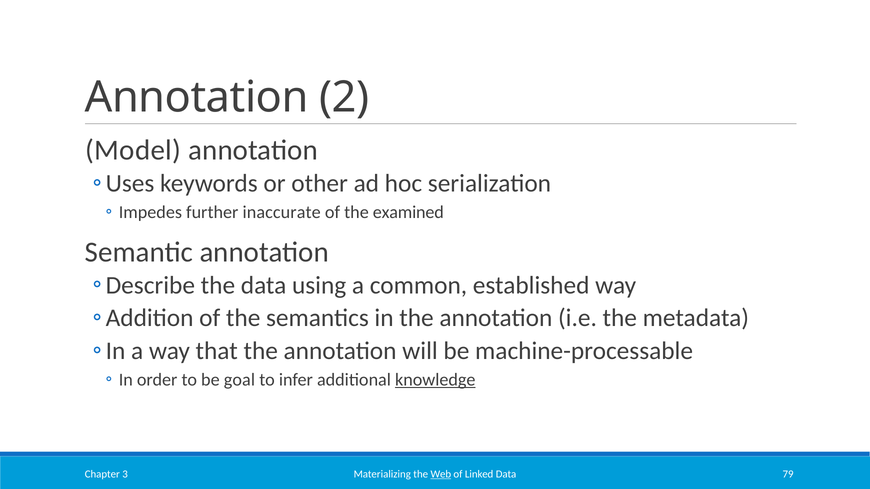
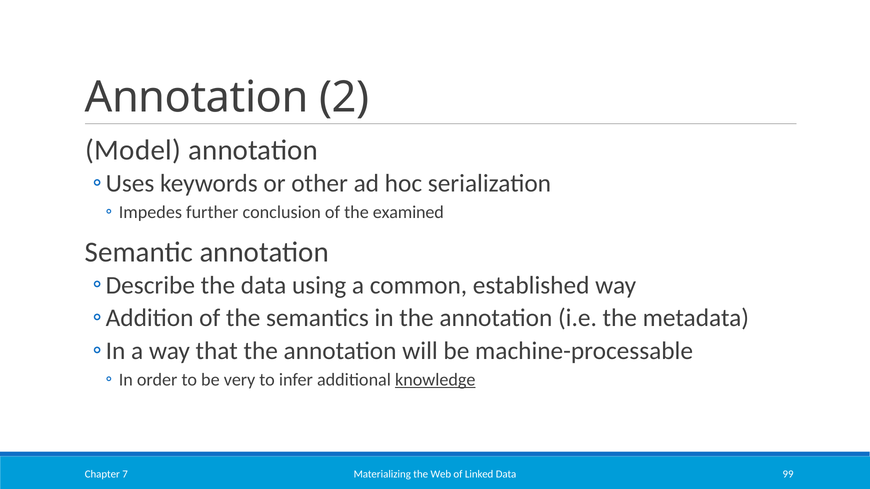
inaccurate: inaccurate -> conclusion
goal: goal -> very
Web underline: present -> none
79: 79 -> 99
3: 3 -> 7
